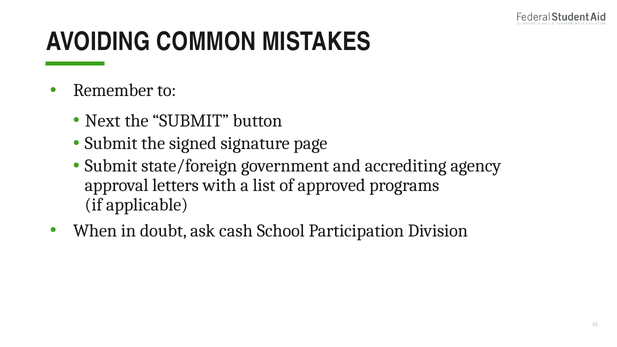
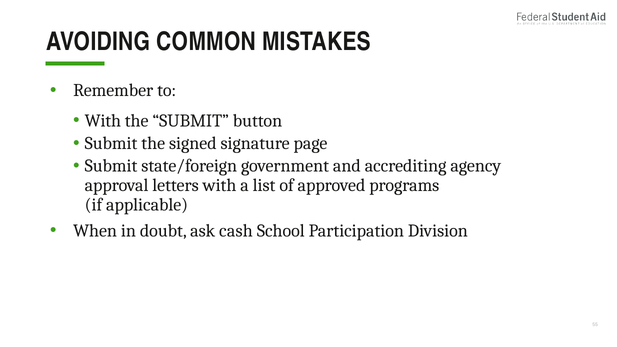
Next at (103, 121): Next -> With
